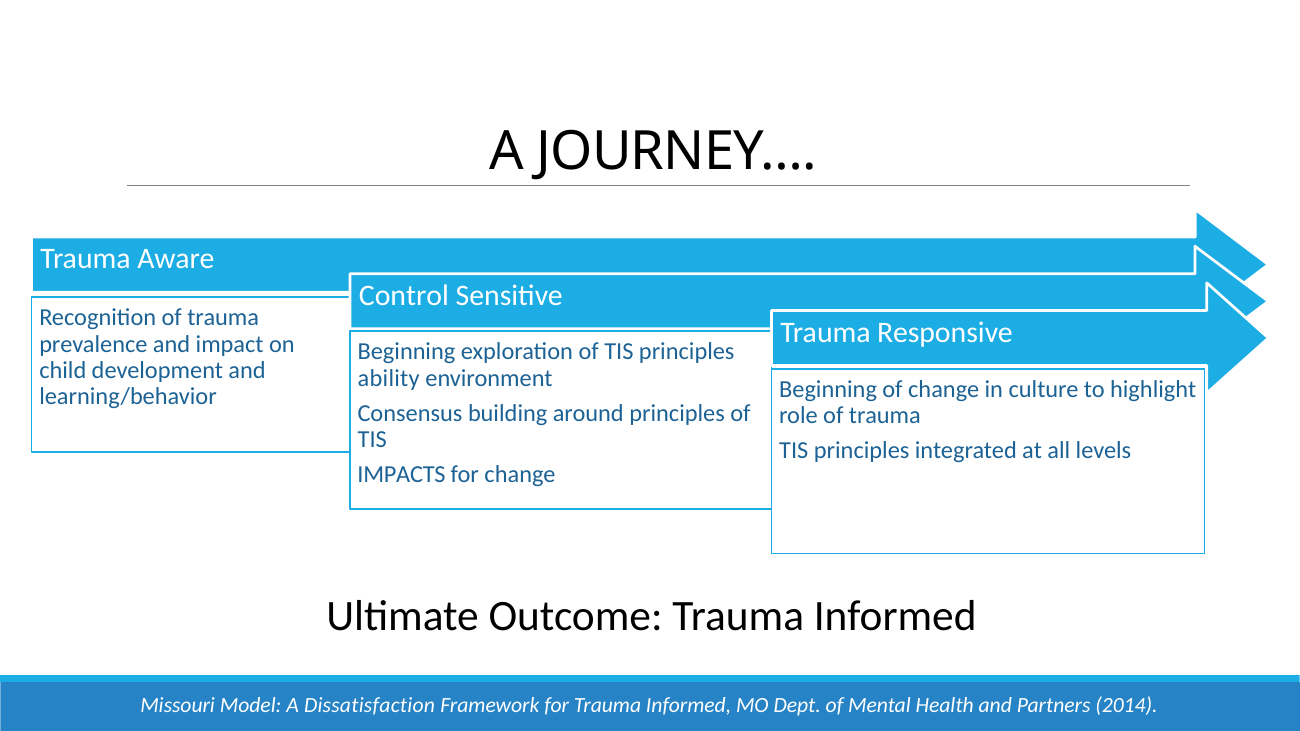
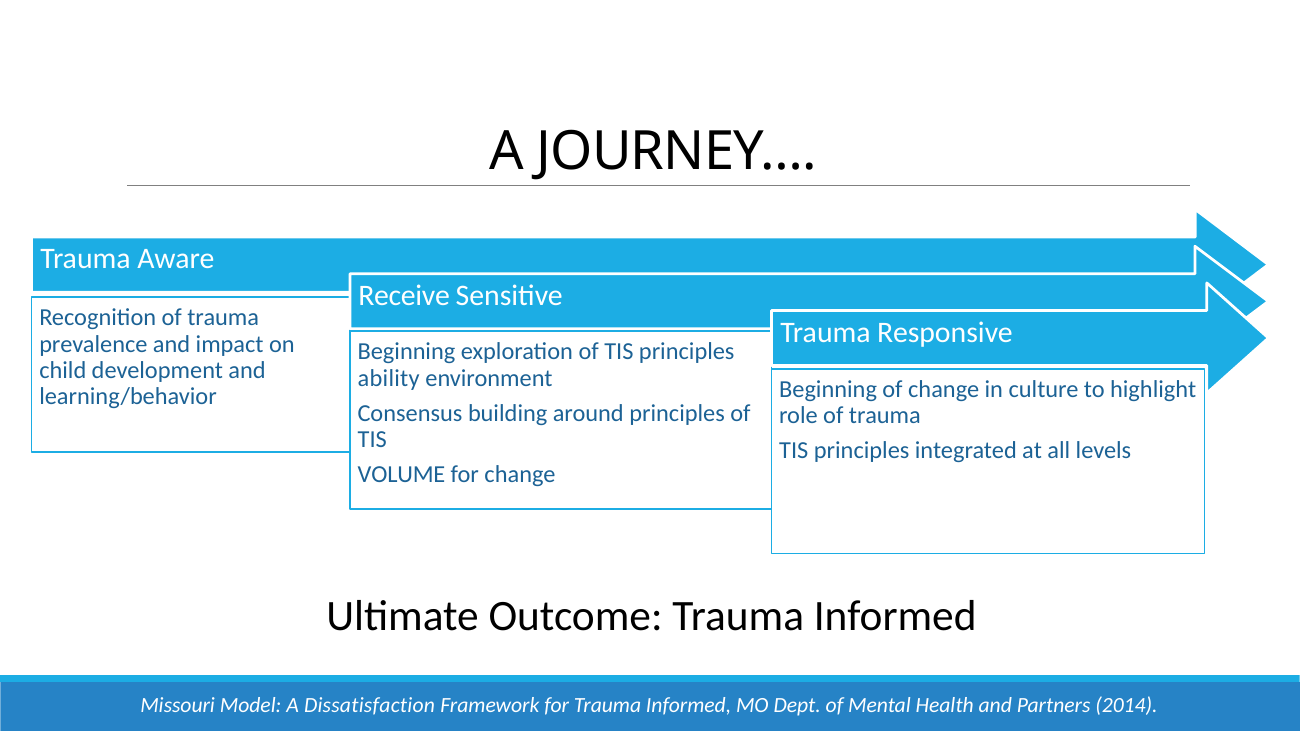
Control: Control -> Receive
IMPACTS: IMPACTS -> VOLUME
